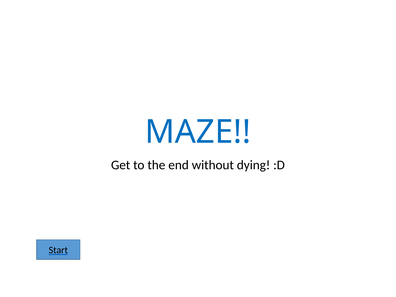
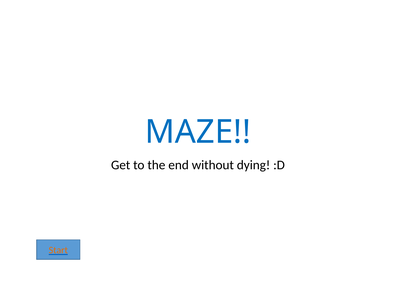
Start colour: black -> orange
